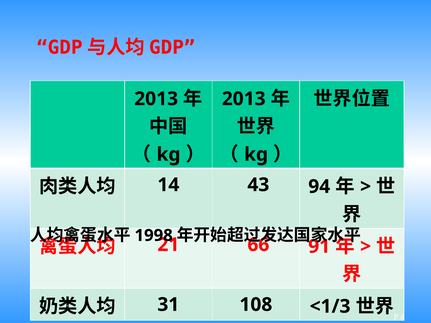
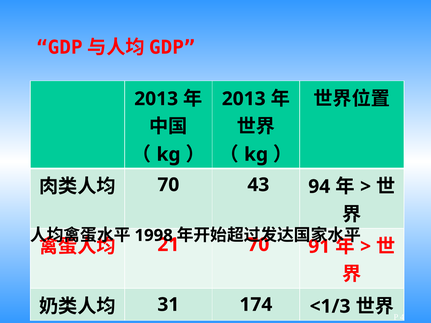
14 at (168, 185): 14 -> 70
21 66: 66 -> 70
108: 108 -> 174
